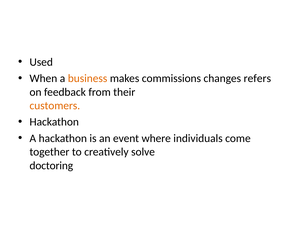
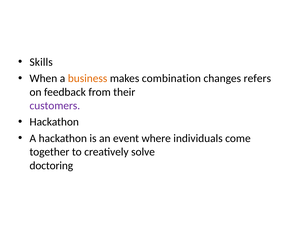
Used: Used -> Skills
commissions: commissions -> combination
customers colour: orange -> purple
